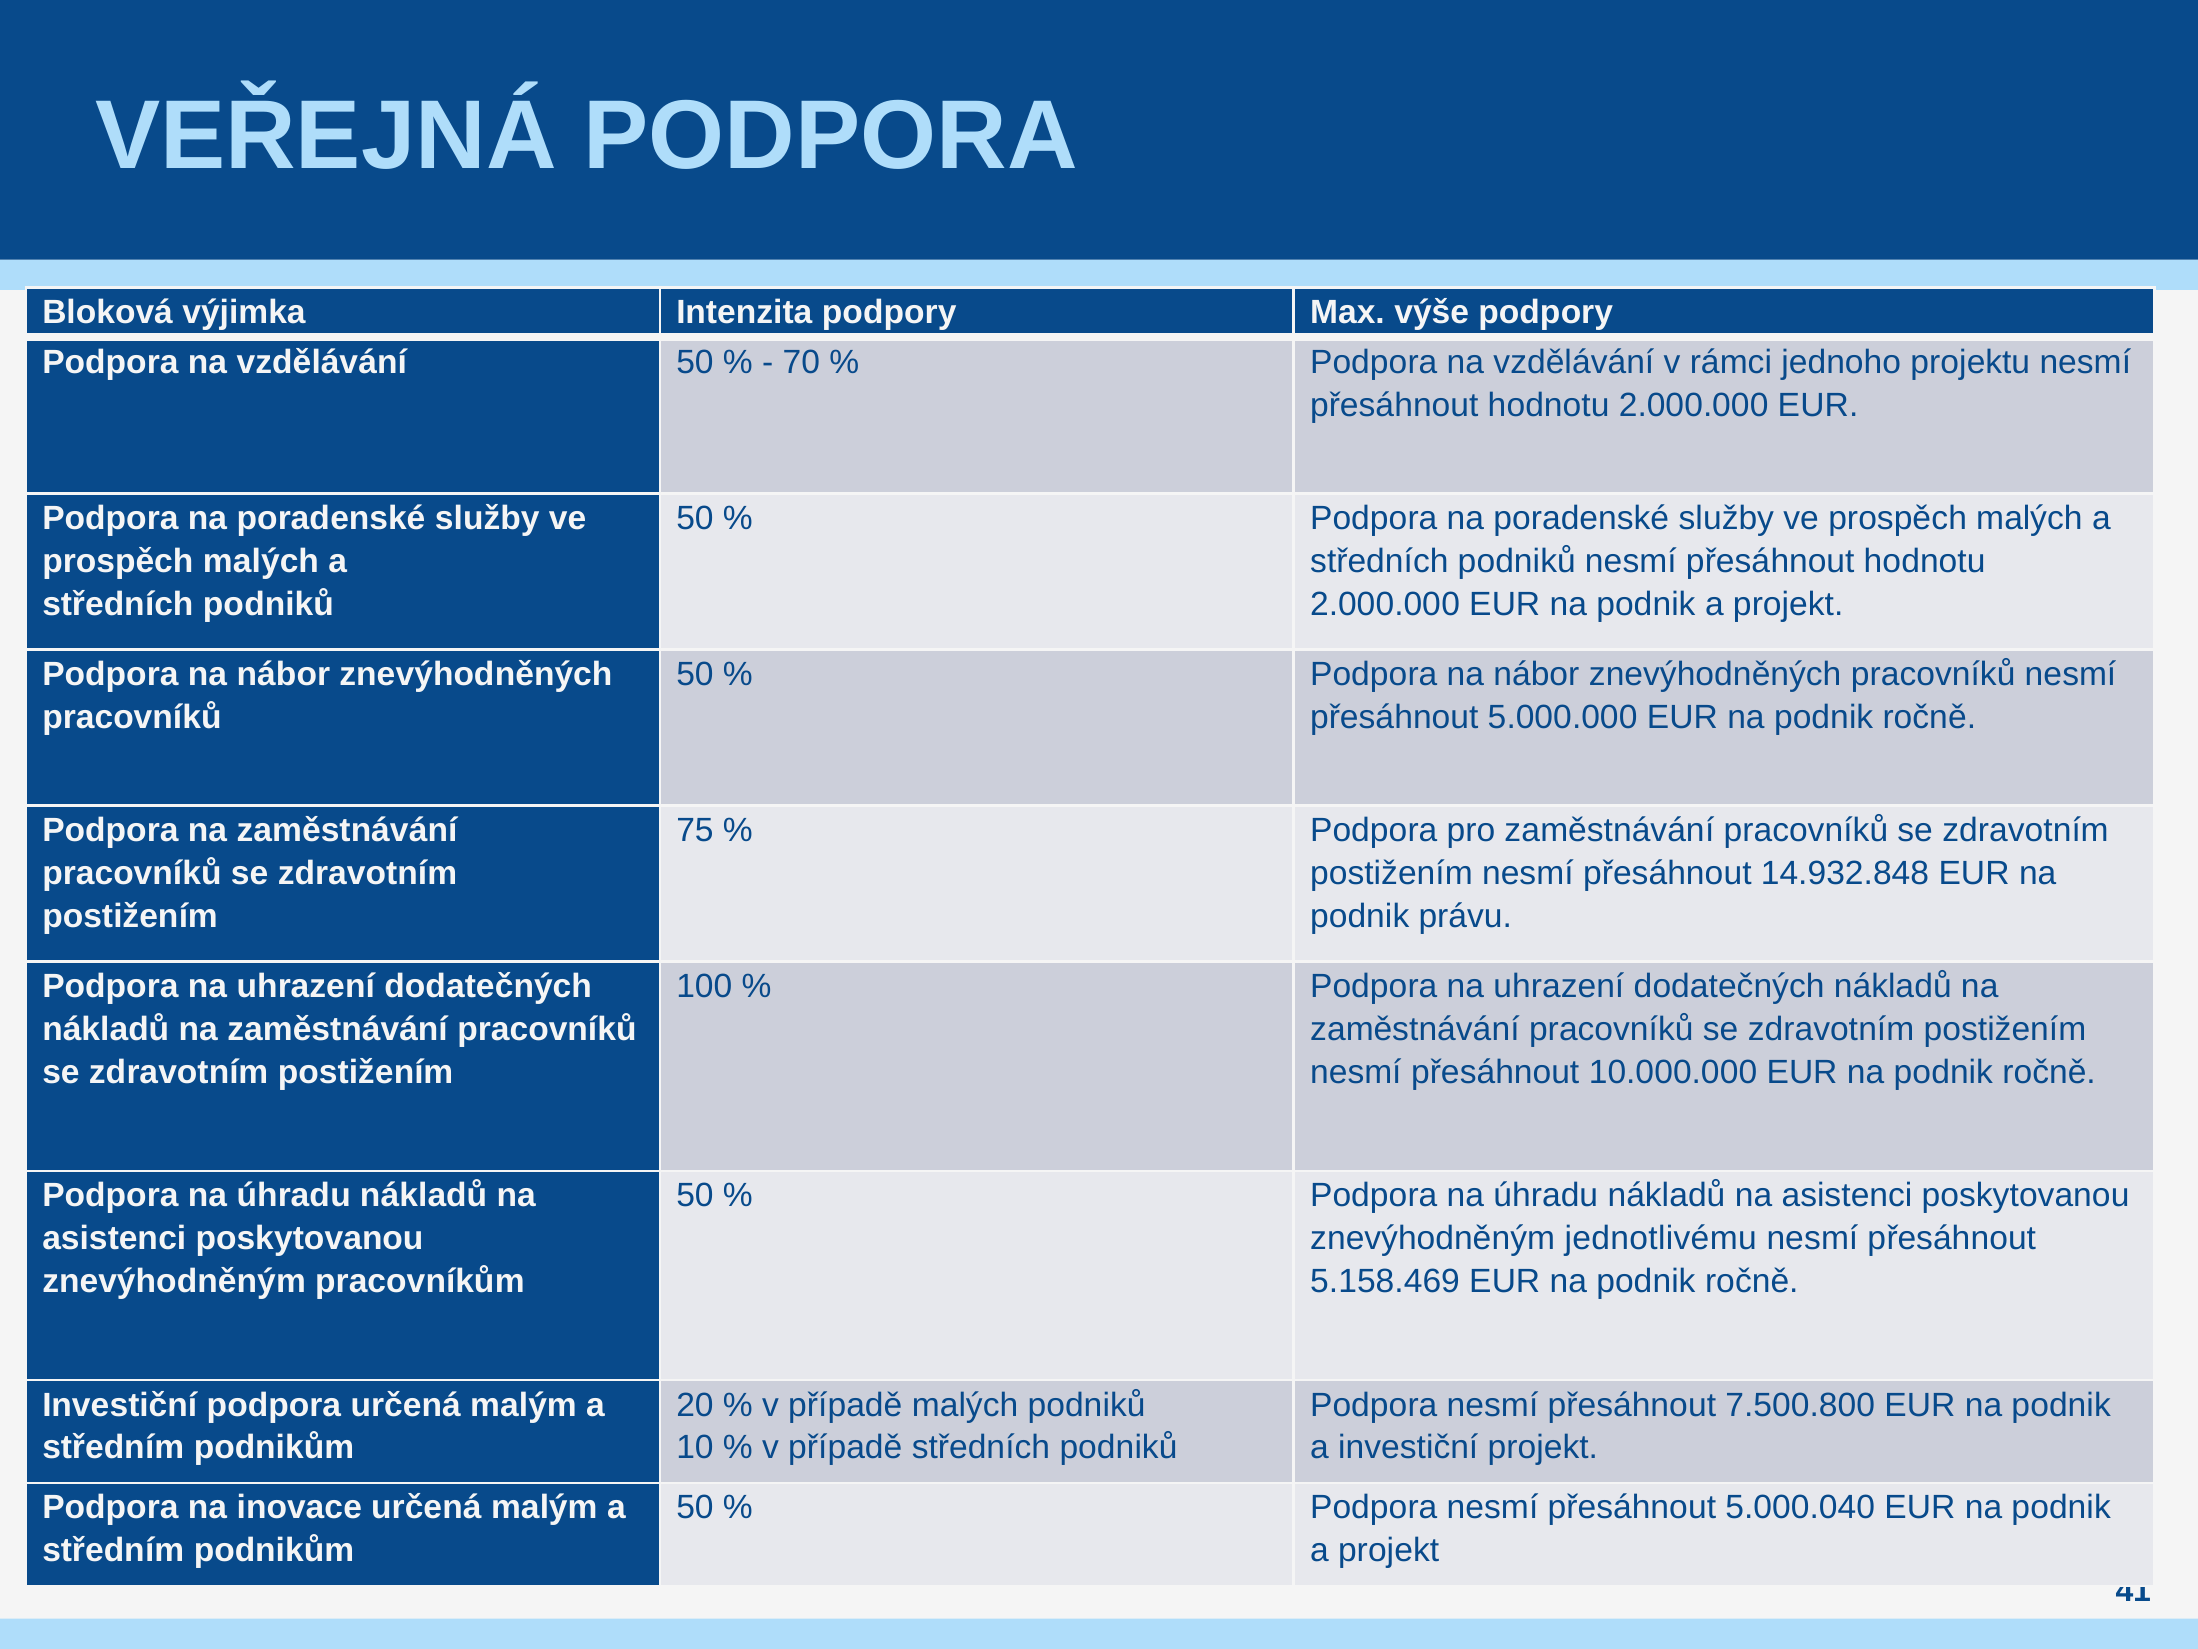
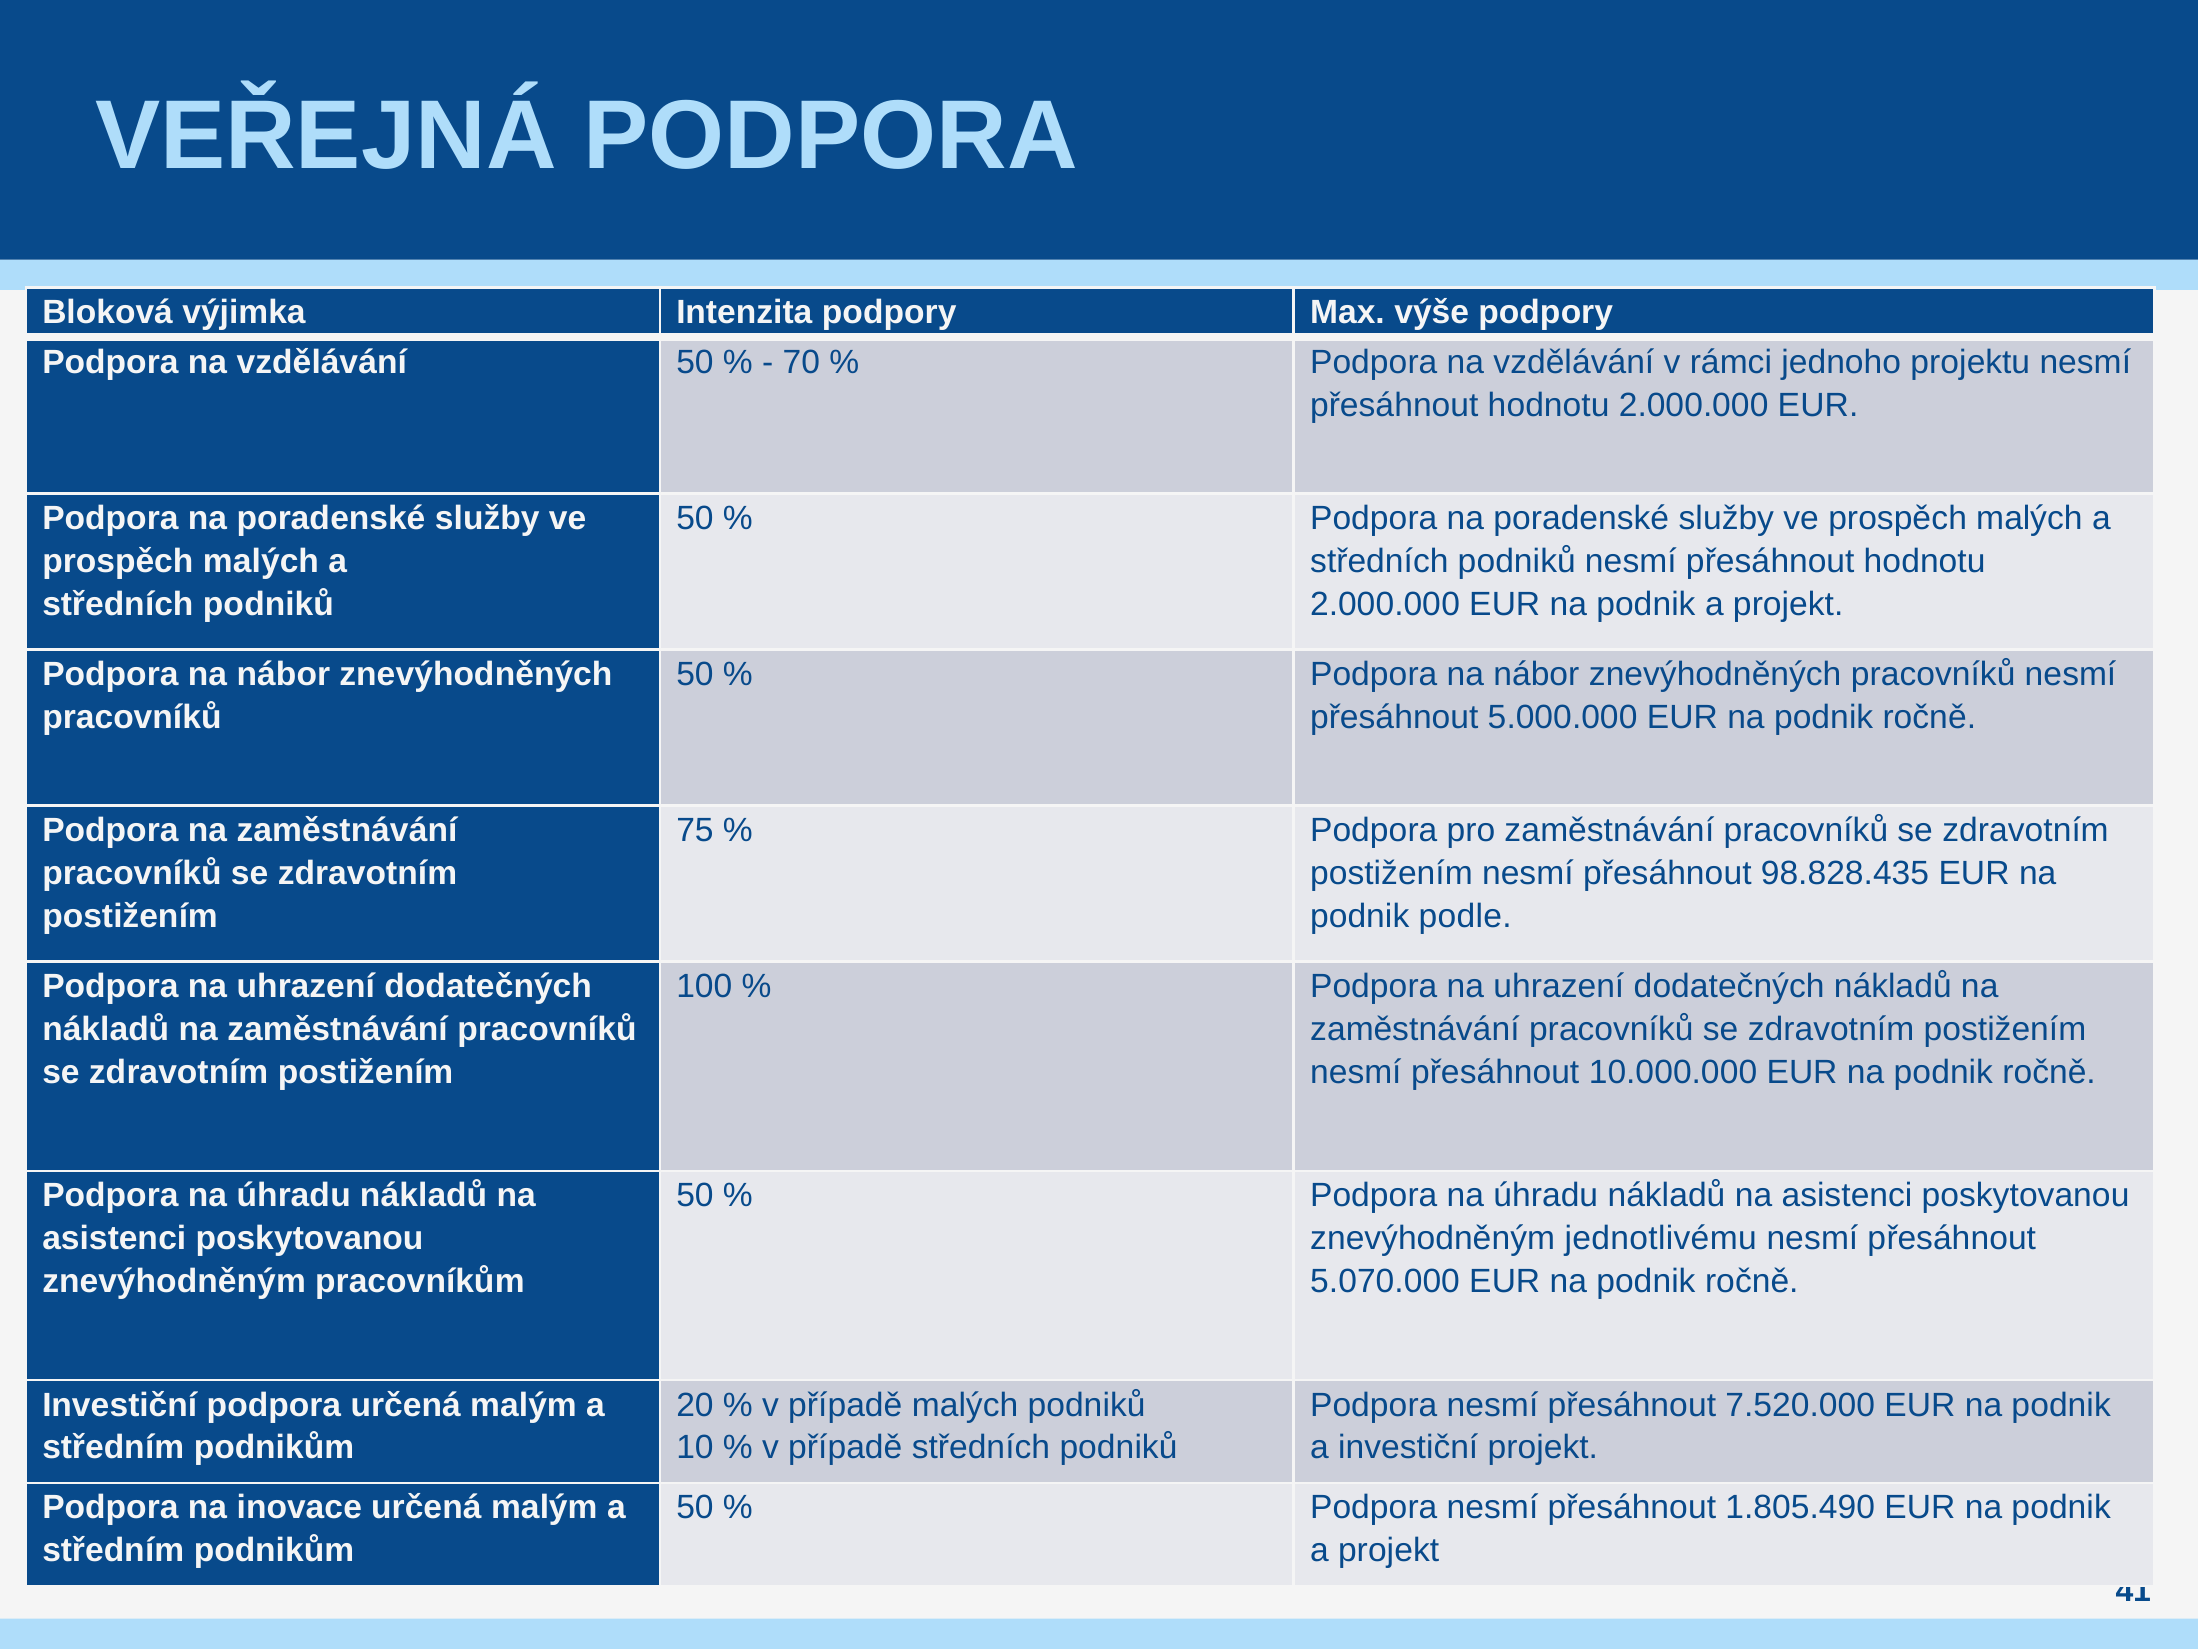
14.932.848: 14.932.848 -> 98.828.435
právu: právu -> podle
5.158.469: 5.158.469 -> 5.070.000
7.500.800: 7.500.800 -> 7.520.000
5.000.040: 5.000.040 -> 1.805.490
